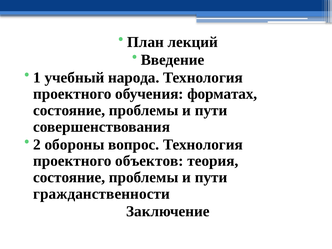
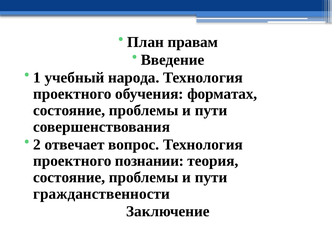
лекций: лекций -> правам
обороны: обороны -> отвечает
объектов: объектов -> познании
